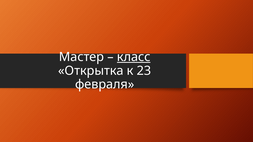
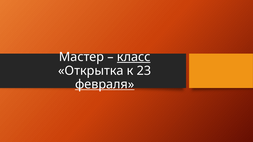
февраля underline: none -> present
